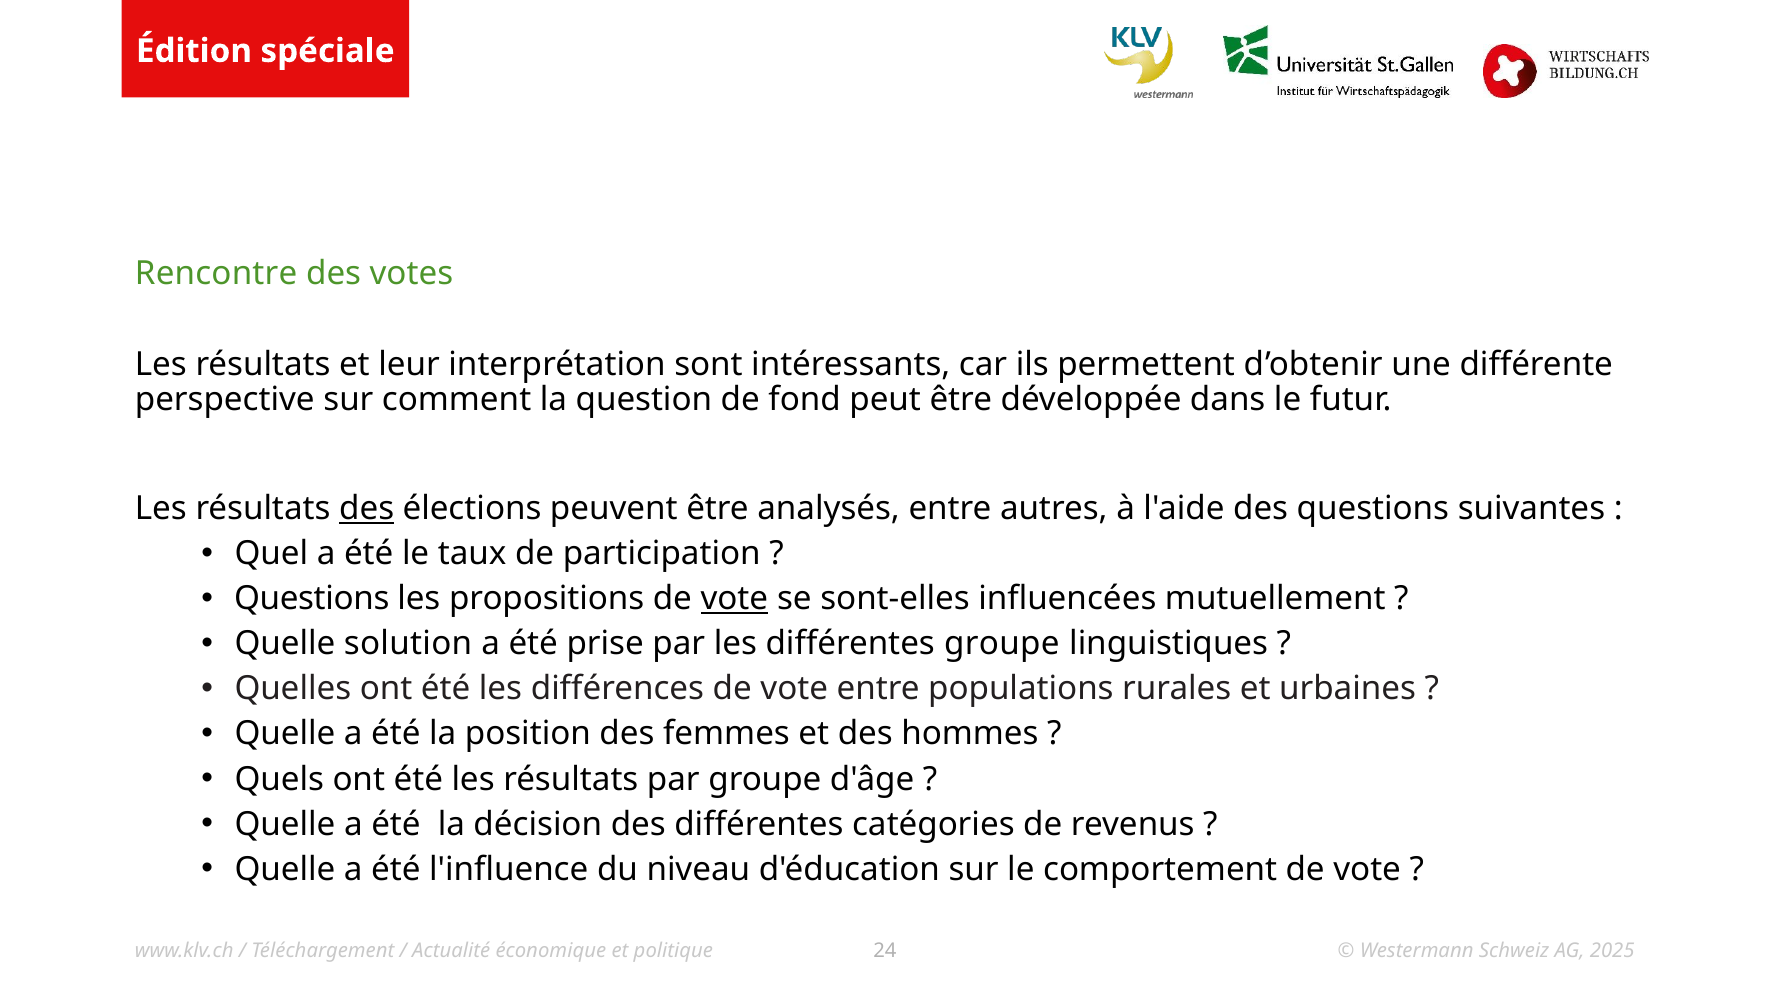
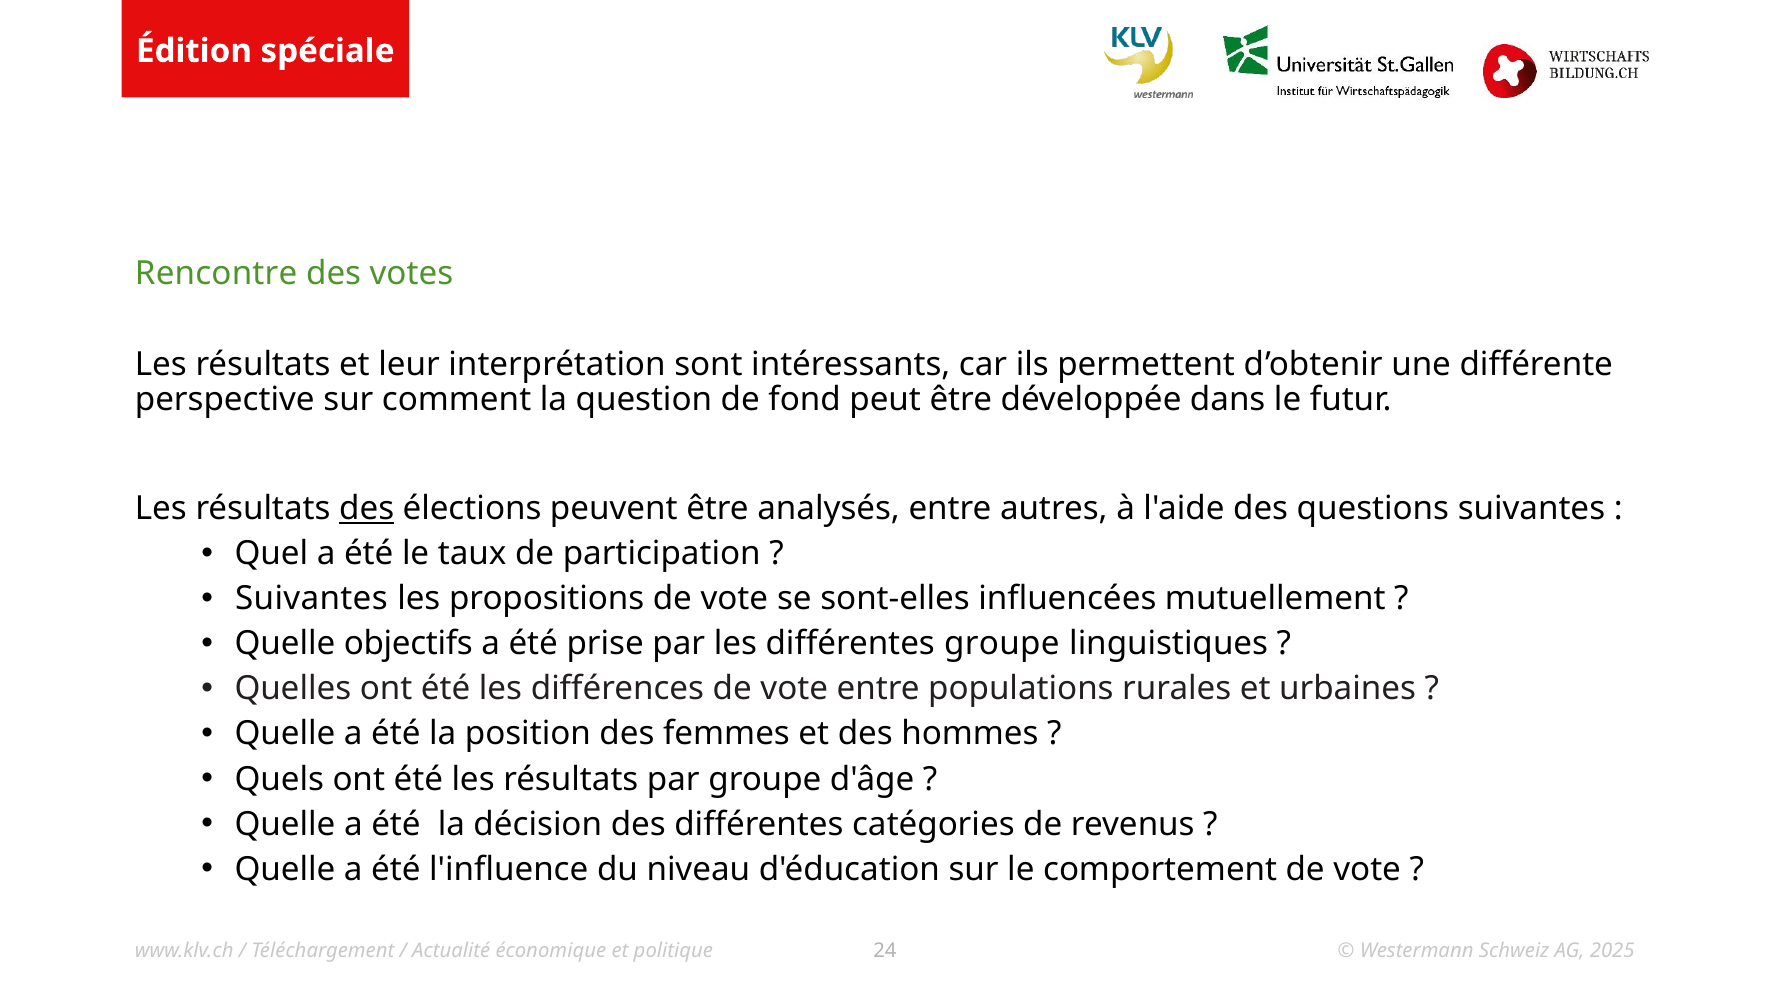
Questions at (312, 599): Questions -> Suivantes
vote at (734, 599) underline: present -> none
solution: solution -> objectifs
